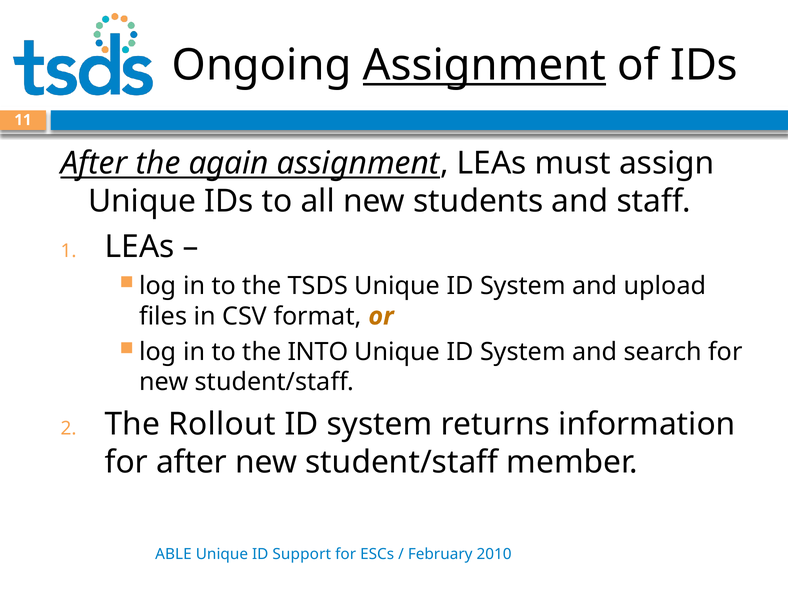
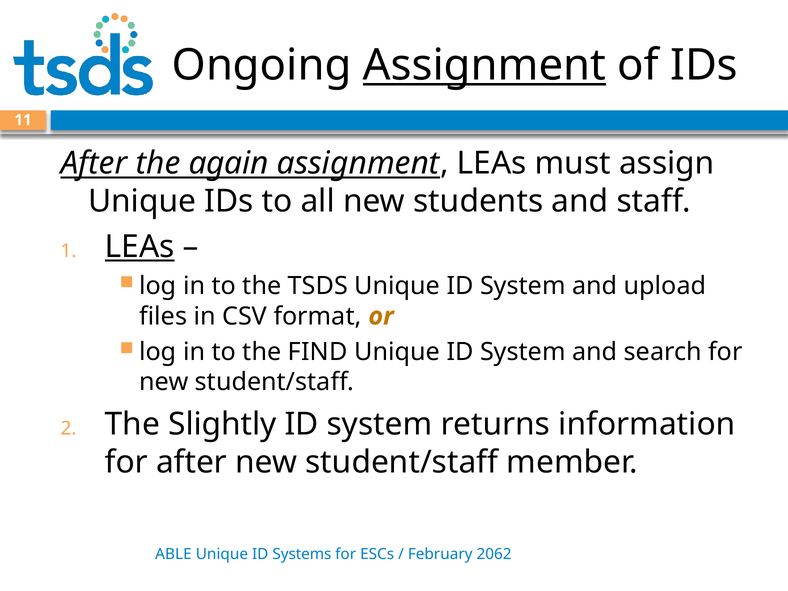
LEAs at (140, 247) underline: none -> present
INTO: INTO -> FIND
Rollout: Rollout -> Slightly
Support: Support -> Systems
2010: 2010 -> 2062
